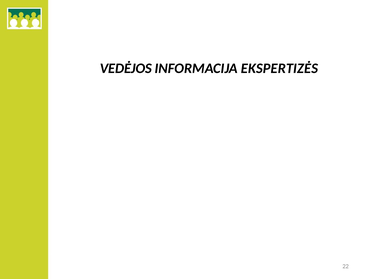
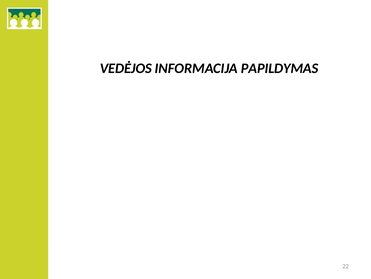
EKSPERTIZĖS: EKSPERTIZĖS -> PAPILDYMAS
